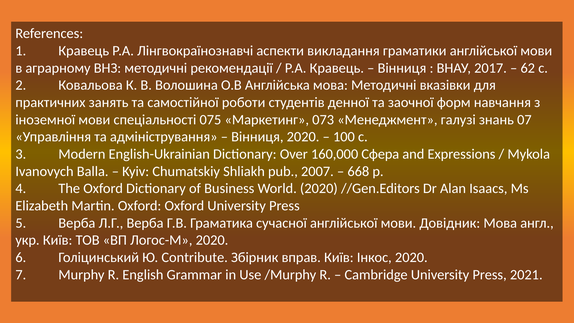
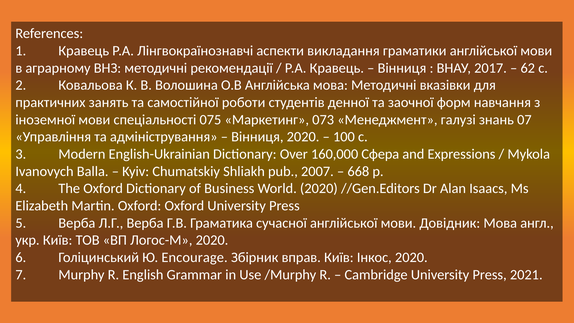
Contribute: Contribute -> Encourage
